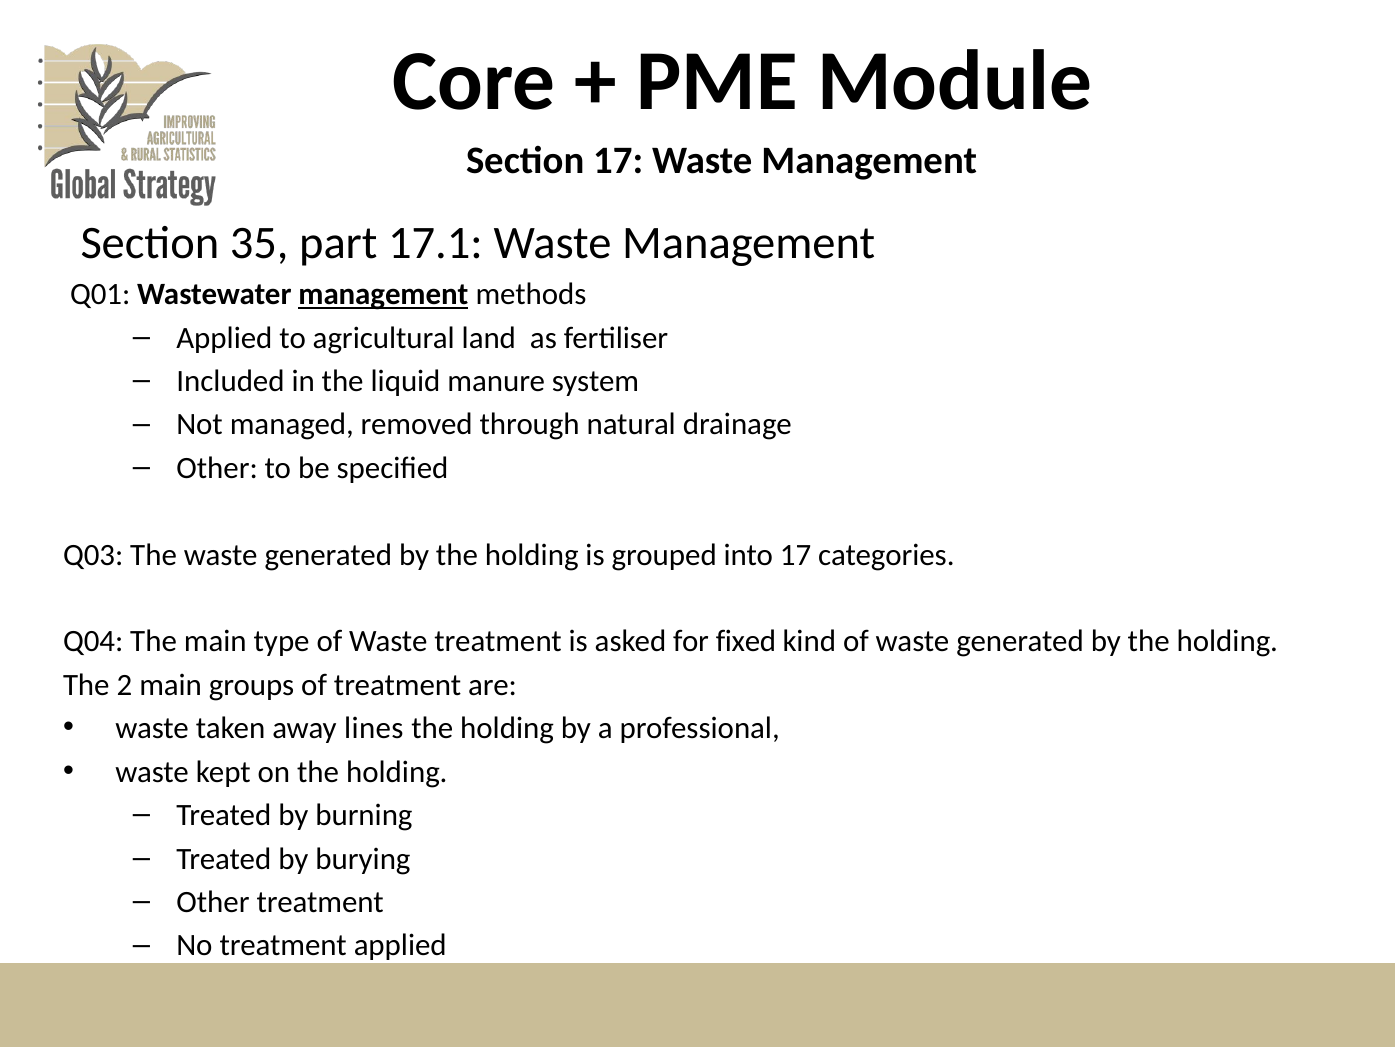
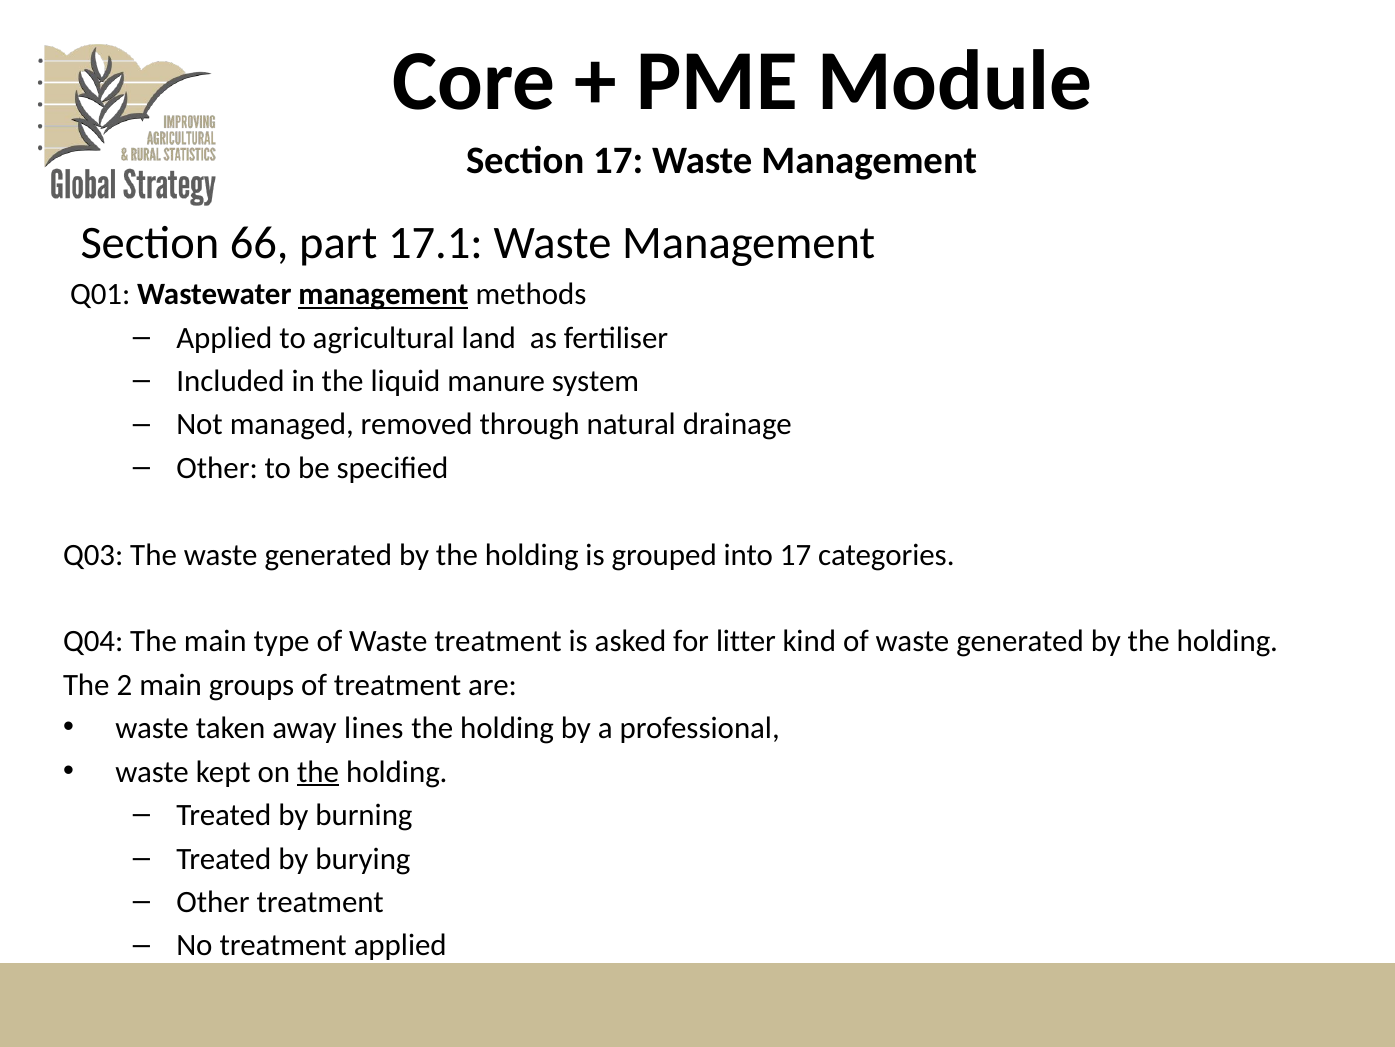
35: 35 -> 66
fixed: fixed -> litter
the at (318, 771) underline: none -> present
